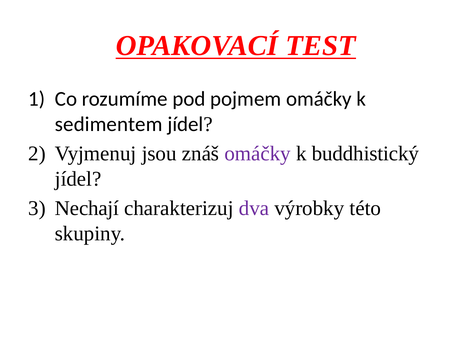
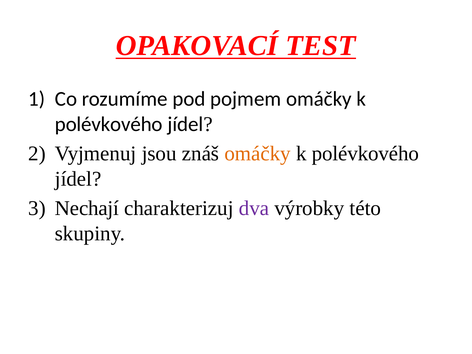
sedimentem at (109, 124): sedimentem -> polévkového
omáčky at (258, 154) colour: purple -> orange
buddhistický at (365, 154): buddhistický -> polévkového
